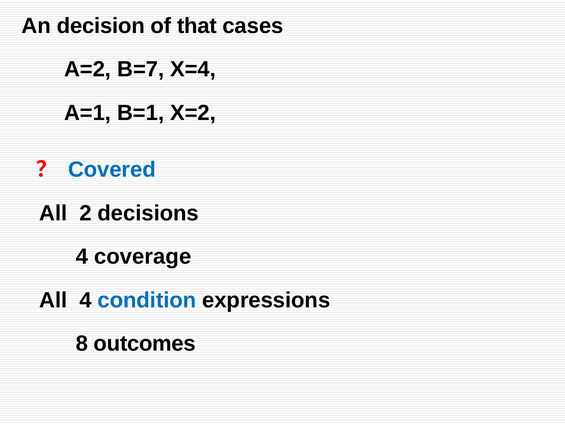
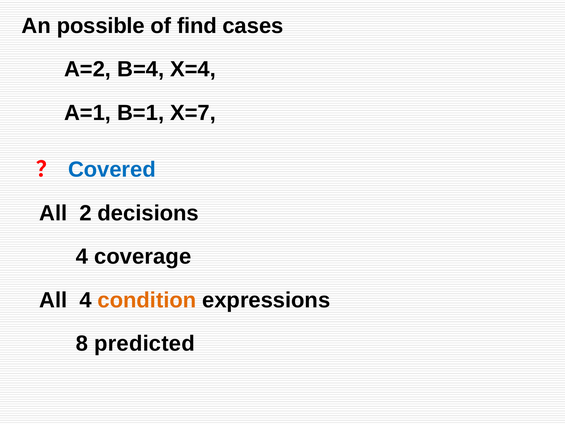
decision: decision -> possible
that: that -> find
B=7: B=7 -> B=4
X=2: X=2 -> X=7
condition colour: blue -> orange
outcomes: outcomes -> predicted
